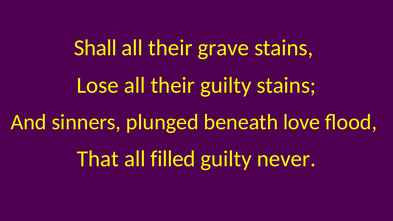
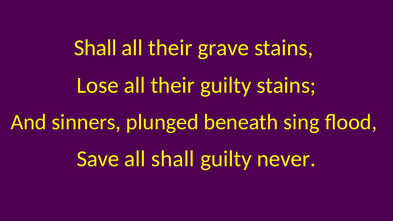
love: love -> sing
That: That -> Save
all filled: filled -> shall
